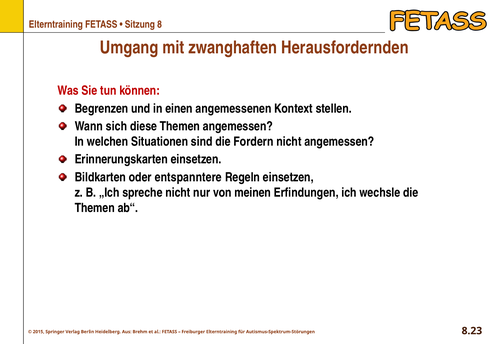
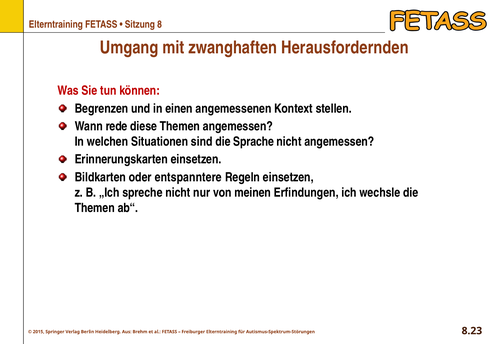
sich: sich -> rede
Fordern: Fordern -> Sprache
